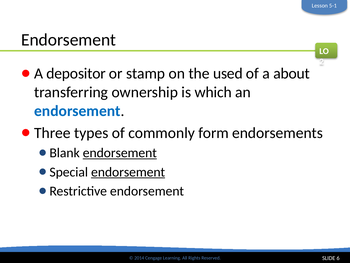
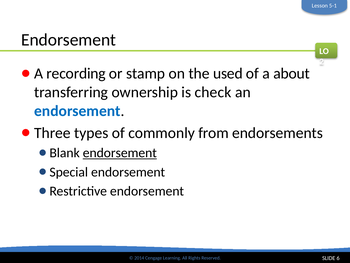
depositor: depositor -> recording
which: which -> check
form: form -> from
endorsement at (128, 172) underline: present -> none
